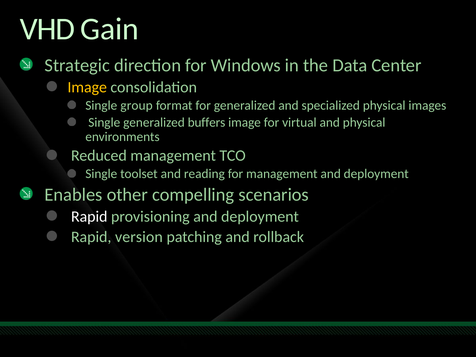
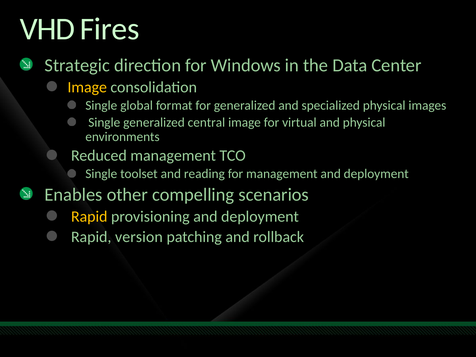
Gain: Gain -> Fires
group: group -> global
buffers: buffers -> central
Rapid at (89, 217) colour: white -> yellow
